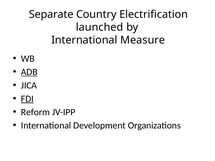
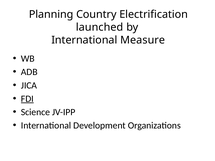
Separate: Separate -> Planning
ADB underline: present -> none
Reform: Reform -> Science
